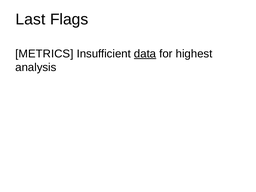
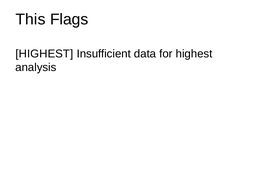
Last: Last -> This
METRICS at (44, 54): METRICS -> HIGHEST
data underline: present -> none
